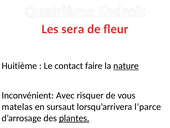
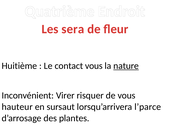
contact faire: faire -> vous
Avec: Avec -> Virer
matelas: matelas -> hauteur
plantes underline: present -> none
